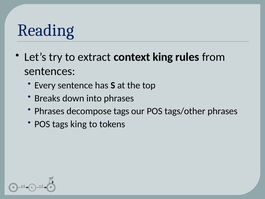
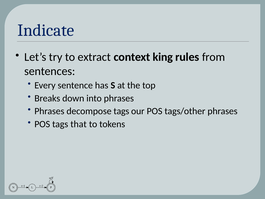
Reading: Reading -> Indicate
tags king: king -> that
